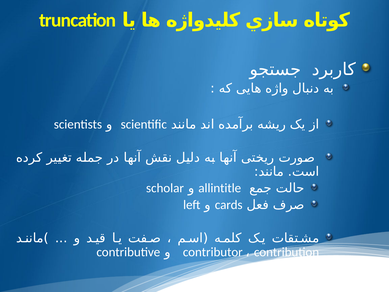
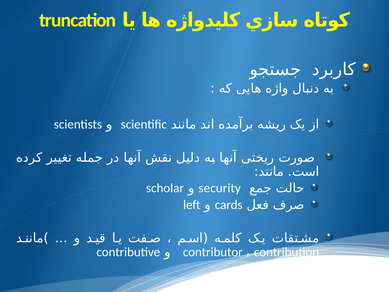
allintitle: allintitle -> security
